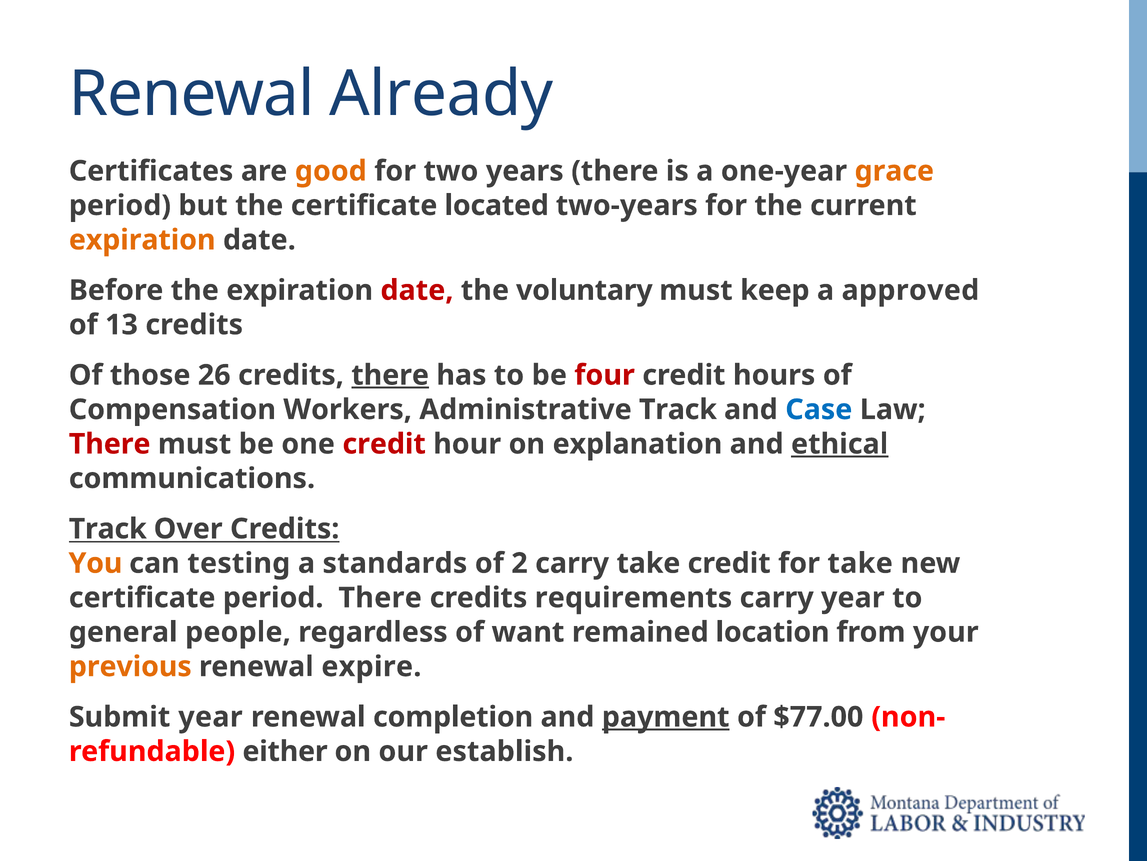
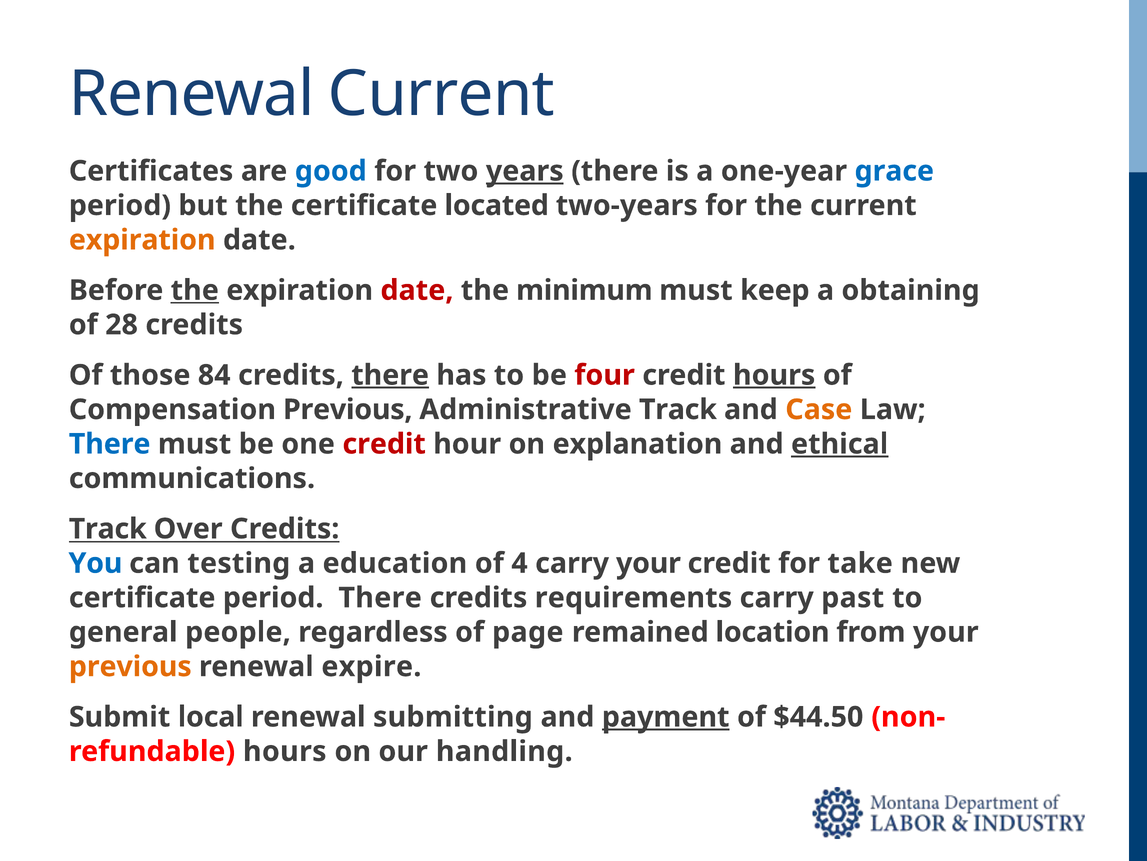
Renewal Already: Already -> Current
good colour: orange -> blue
years underline: none -> present
grace colour: orange -> blue
the at (195, 290) underline: none -> present
voluntary: voluntary -> minimum
approved: approved -> obtaining
13: 13 -> 28
26: 26 -> 84
hours at (774, 375) underline: none -> present
Compensation Workers: Workers -> Previous
Case colour: blue -> orange
There at (110, 444) colour: red -> blue
You colour: orange -> blue
standards: standards -> education
2: 2 -> 4
carry take: take -> your
carry year: year -> past
want: want -> page
Submit year: year -> local
completion: completion -> submitting
$77.00: $77.00 -> $44.50
either at (285, 751): either -> hours
establish: establish -> handling
